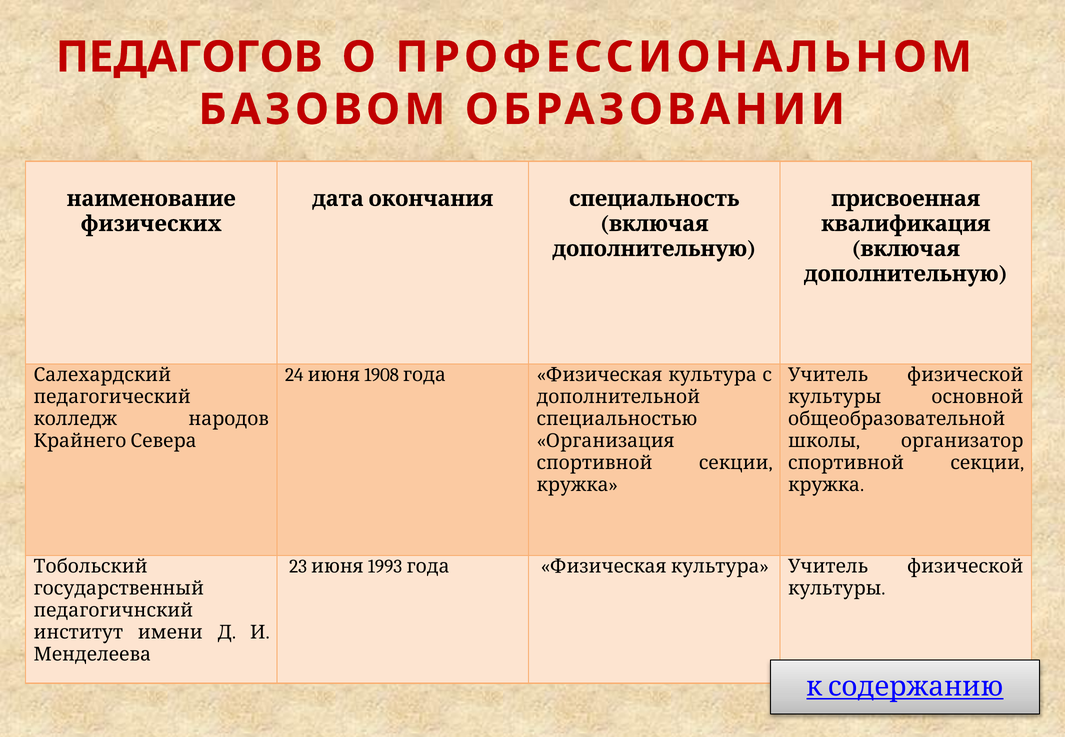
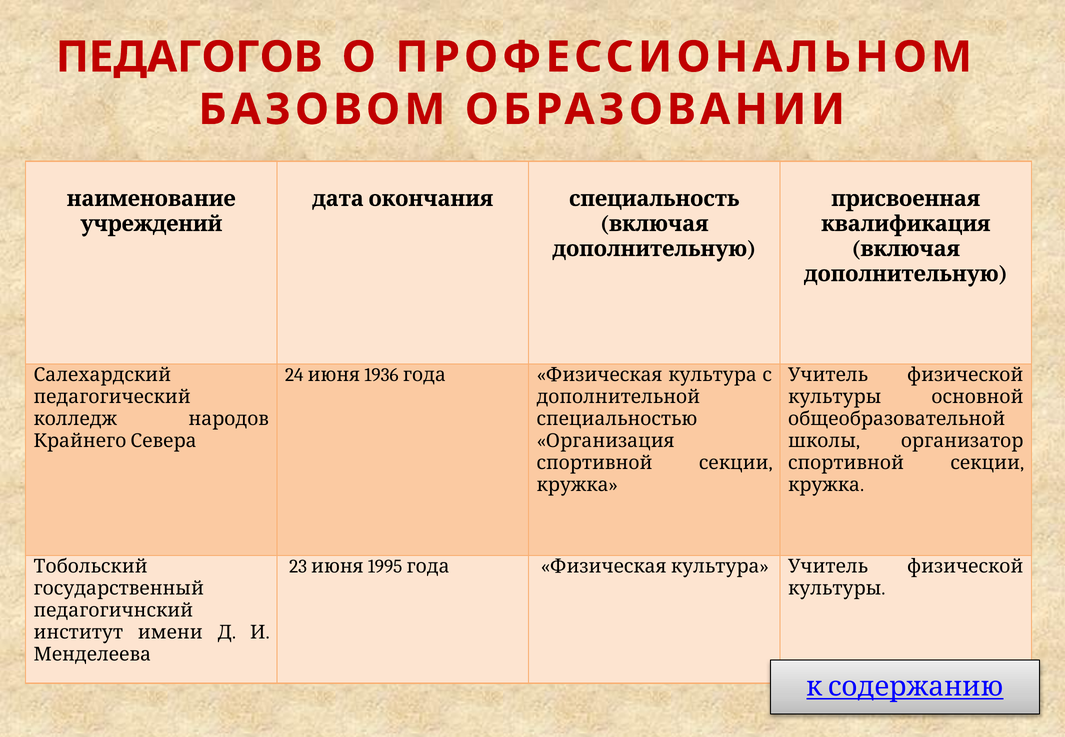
физических: физических -> учреждений
1908: 1908 -> 1936
1993: 1993 -> 1995
